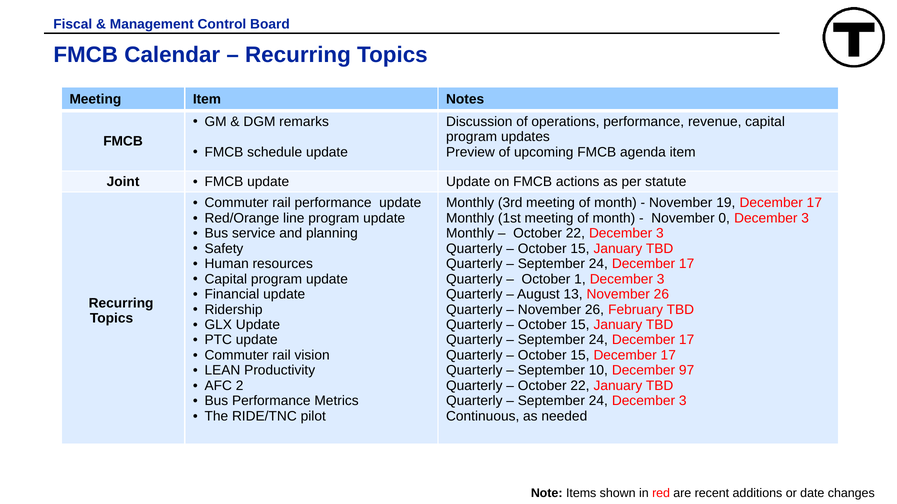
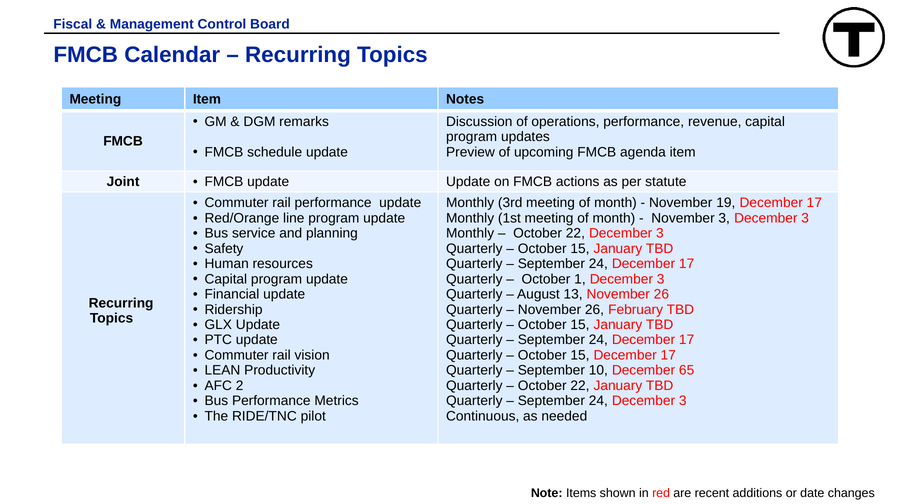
November 0: 0 -> 3
97: 97 -> 65
